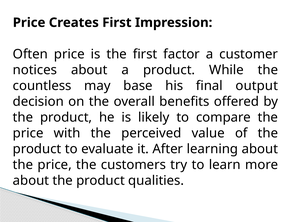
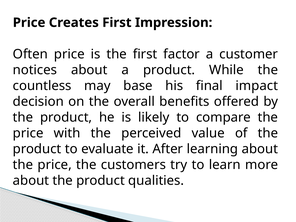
output: output -> impact
